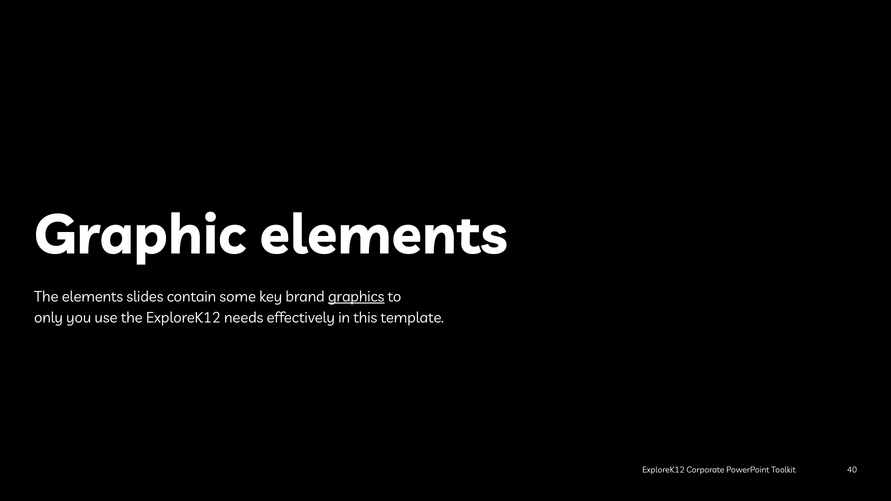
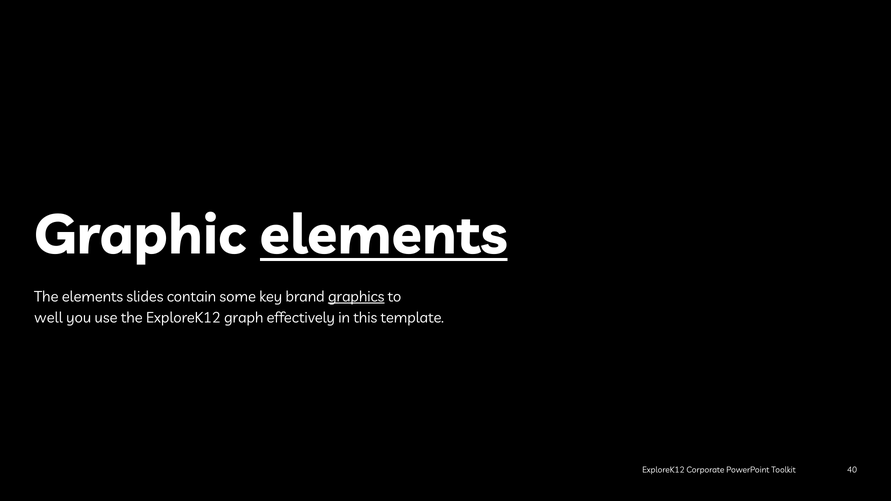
elements at (384, 236) underline: none -> present
only: only -> well
needs: needs -> graph
